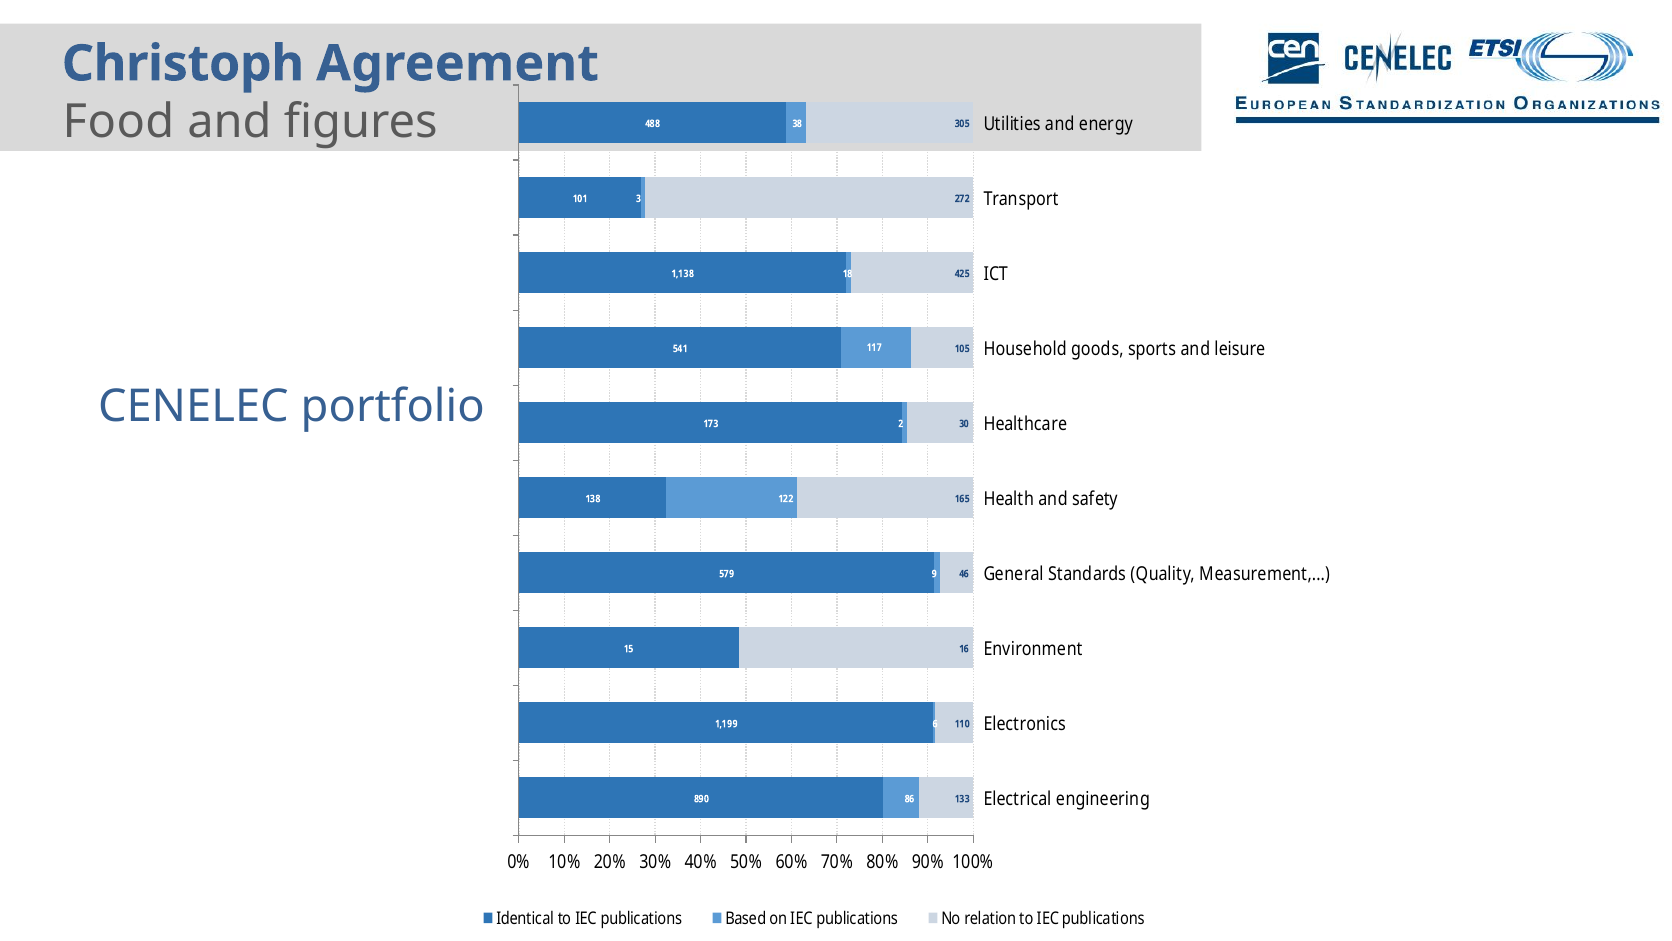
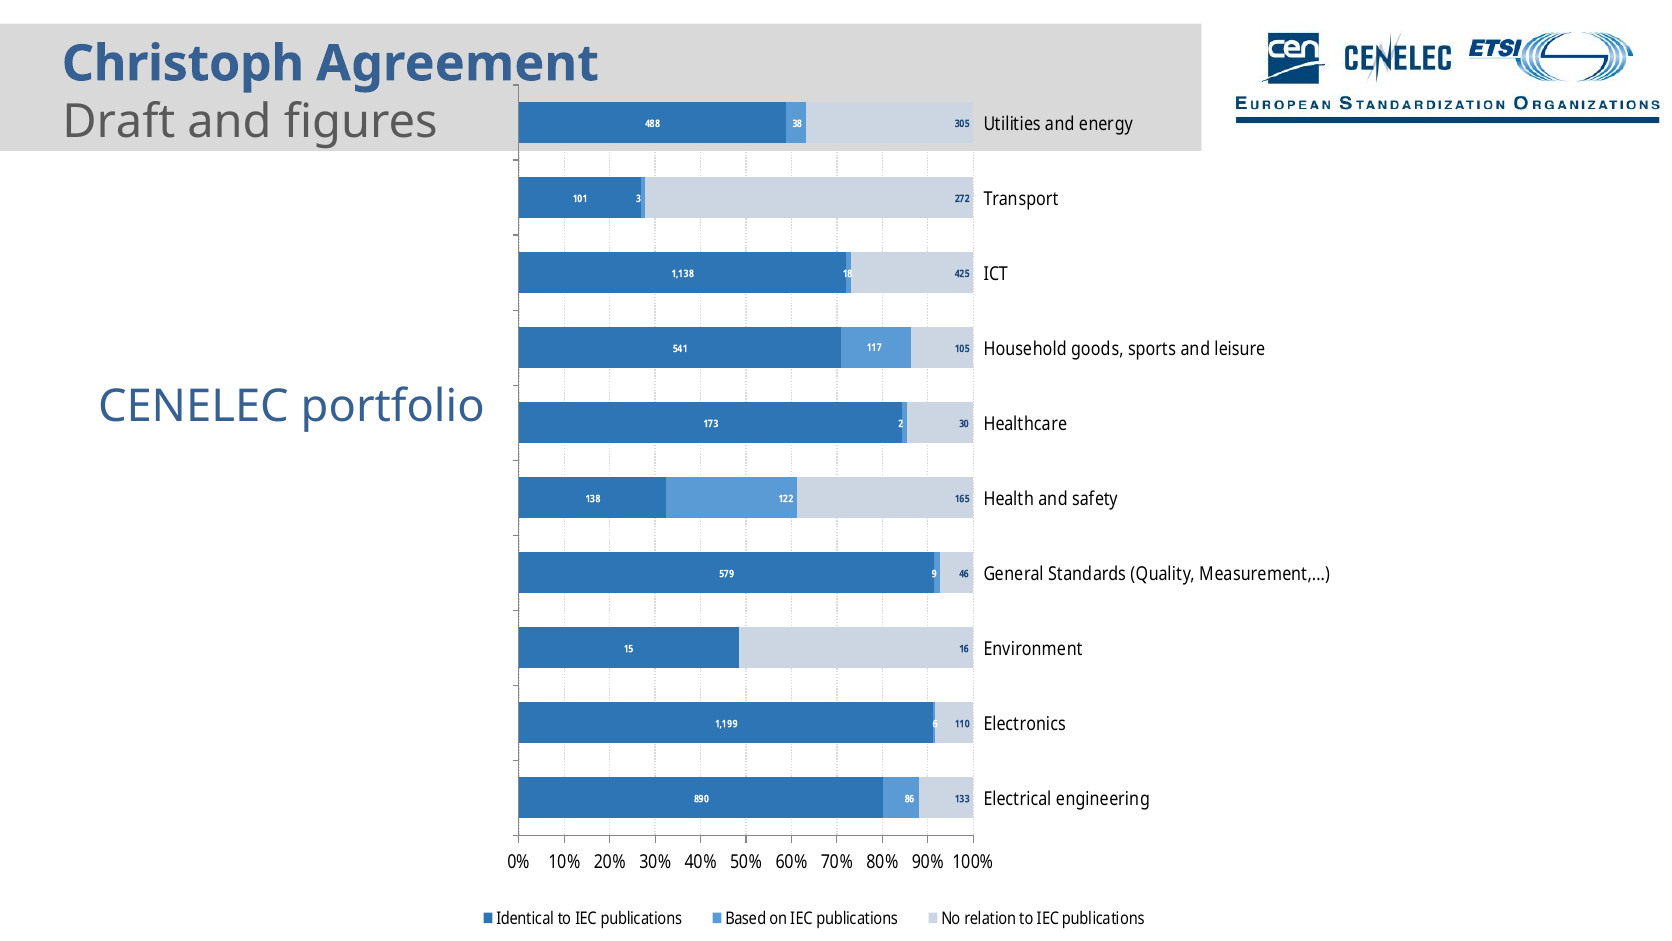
Food: Food -> Draft
